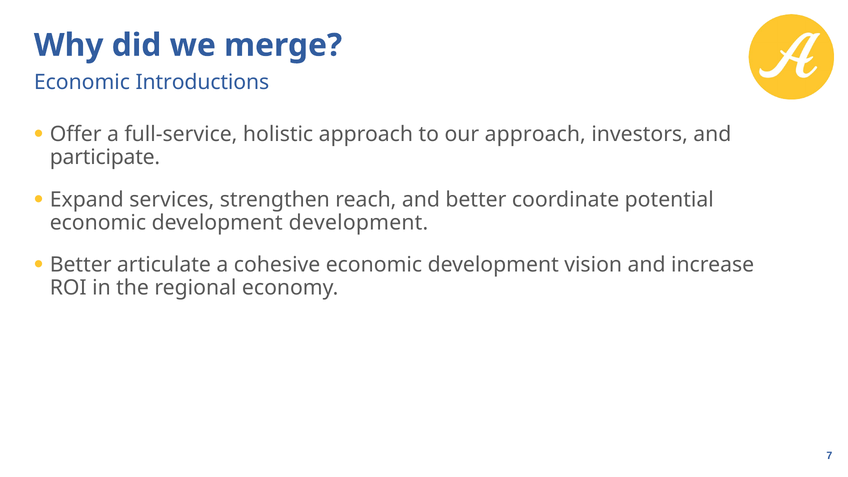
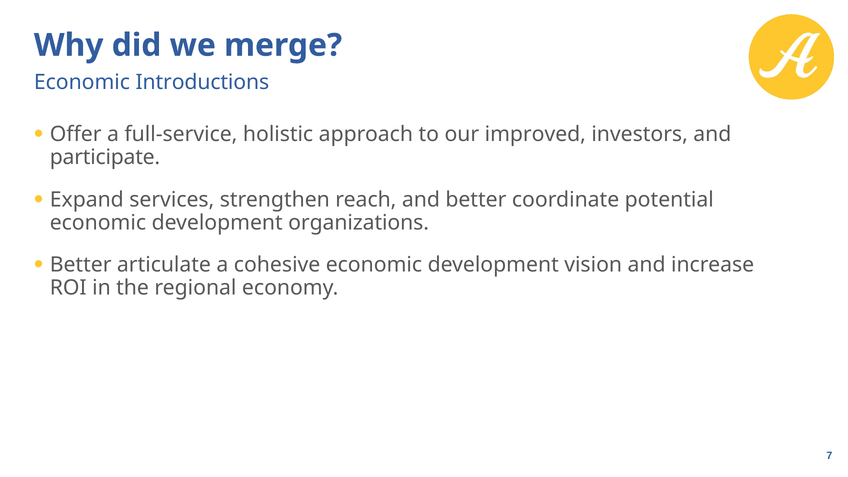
our approach: approach -> improved
development development: development -> organizations
